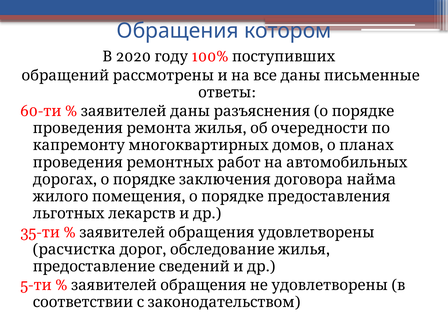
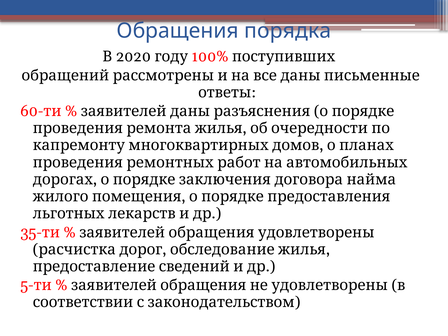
котором: котором -> порядка
